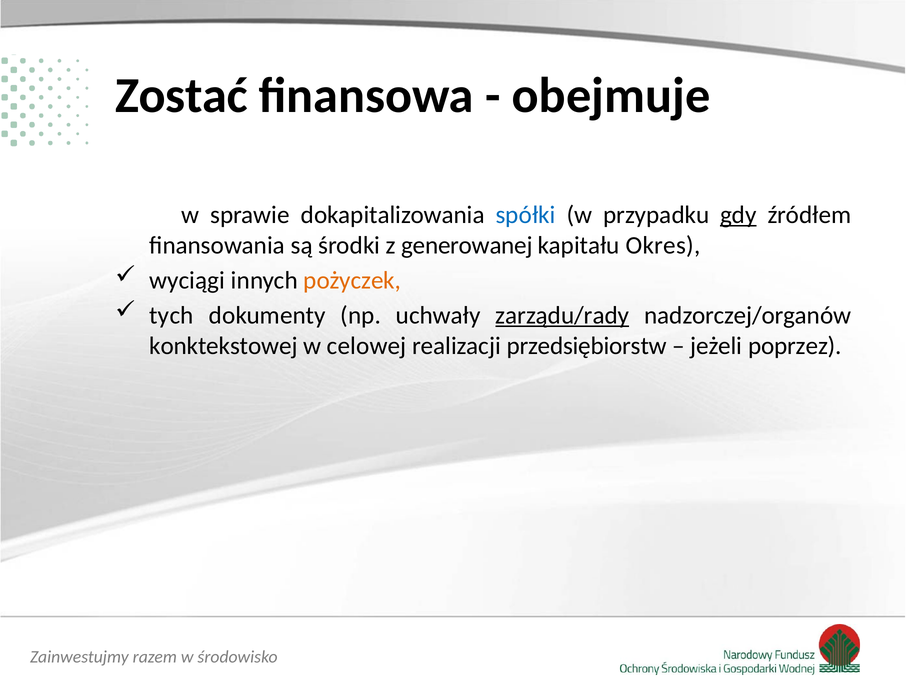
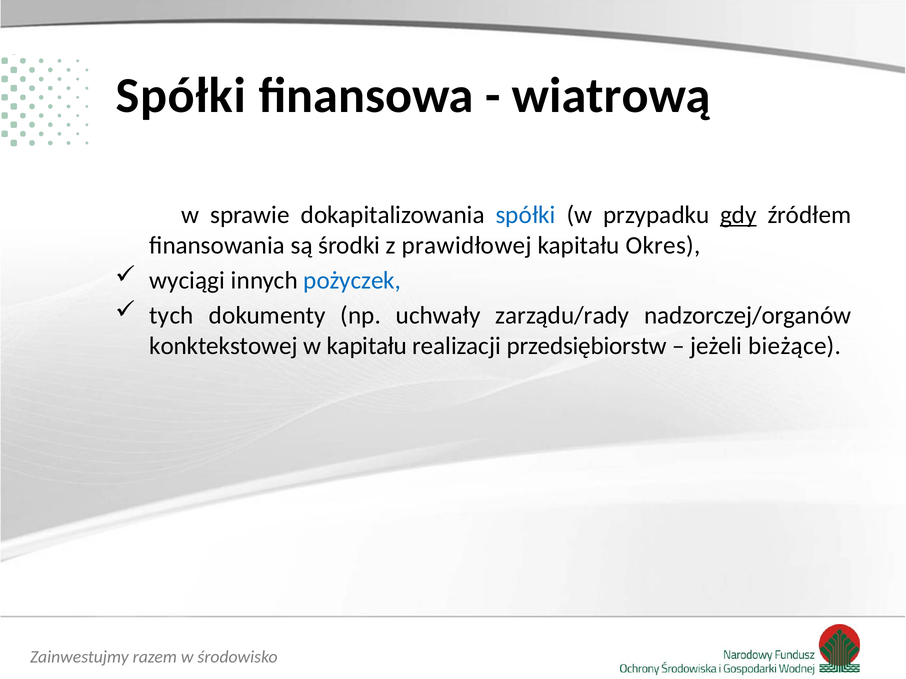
Zostać at (181, 95): Zostać -> Spółki
obejmuje: obejmuje -> wiatrową
generowanej: generowanej -> prawidłowej
pożyczek colour: orange -> blue
zarządu/rady underline: present -> none
w celowej: celowej -> kapitału
poprzez: poprzez -> bieżące
